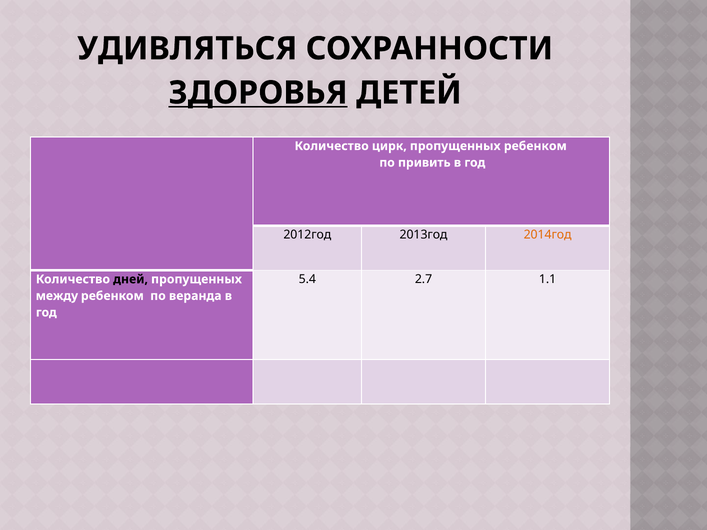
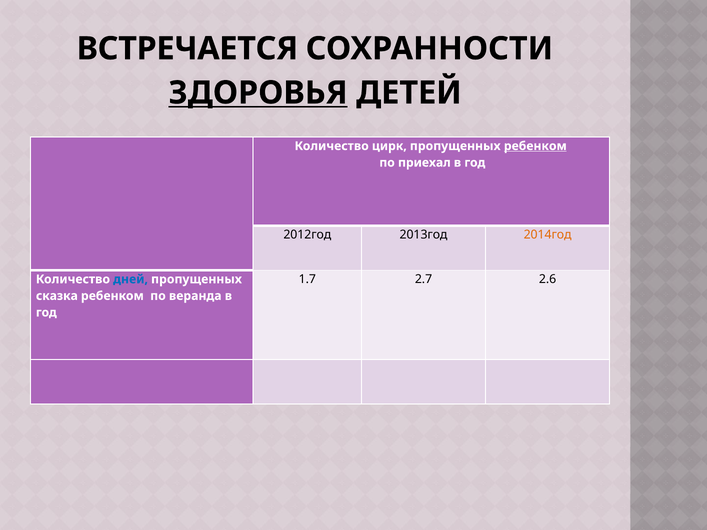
УДИВЛЯТЬСЯ: УДИВЛЯТЬСЯ -> ВСТРЕЧАЕТСЯ
ребенком at (535, 146) underline: none -> present
привить: привить -> приехал
5.4: 5.4 -> 1.7
1.1: 1.1 -> 2.6
дней colour: black -> blue
между: между -> сказка
